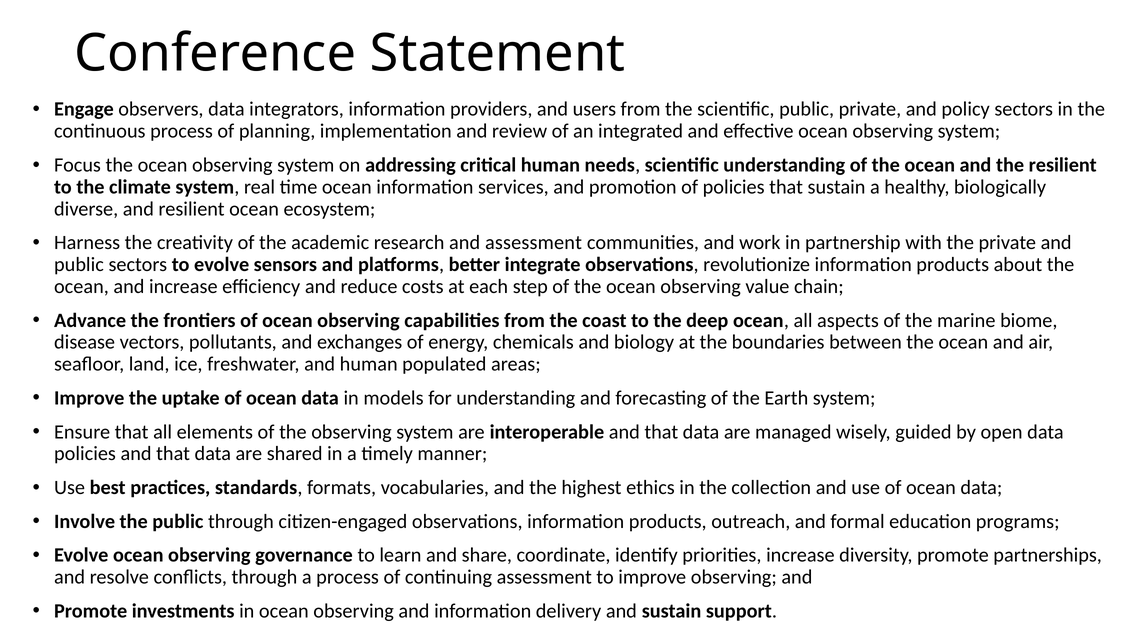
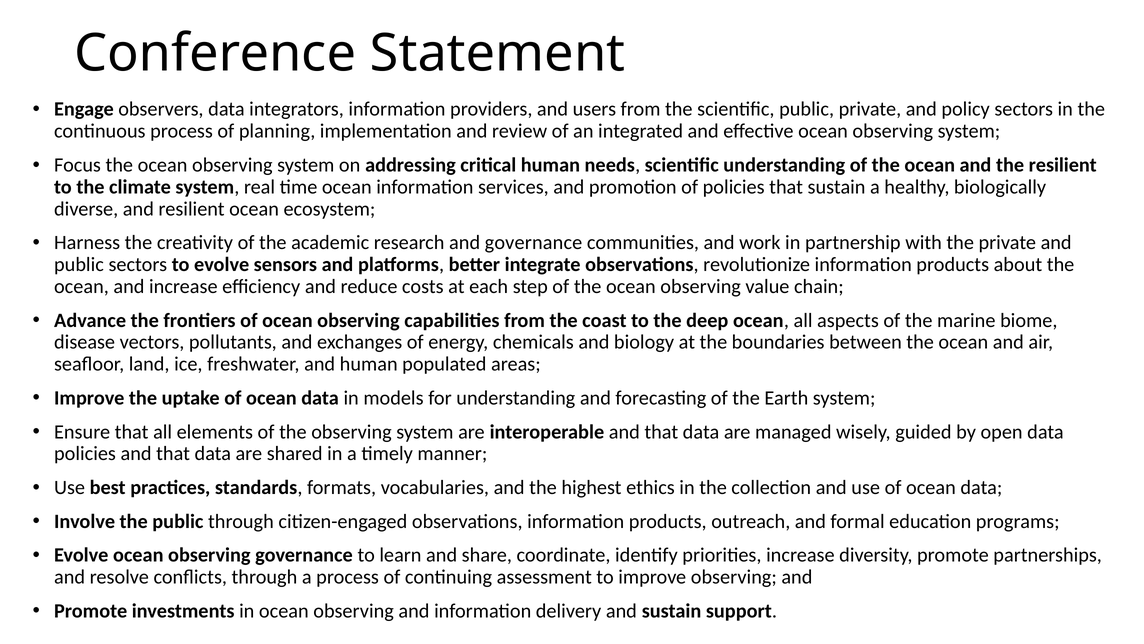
and assessment: assessment -> governance
